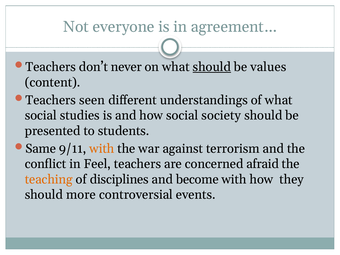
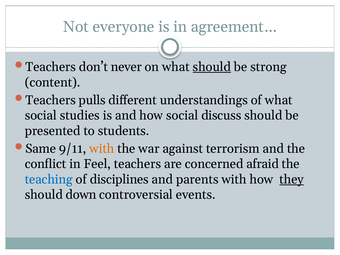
values: values -> strong
seen: seen -> pulls
society: society -> discuss
teaching colour: orange -> blue
become: become -> parents
they underline: none -> present
more: more -> down
